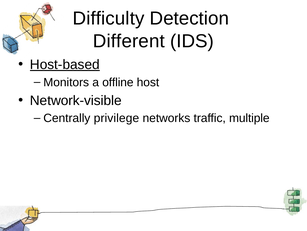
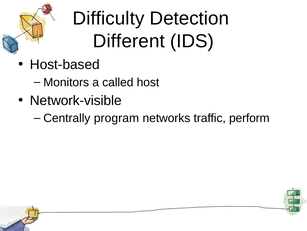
Host-based underline: present -> none
offline: offline -> called
privilege: privilege -> program
multiple: multiple -> perform
